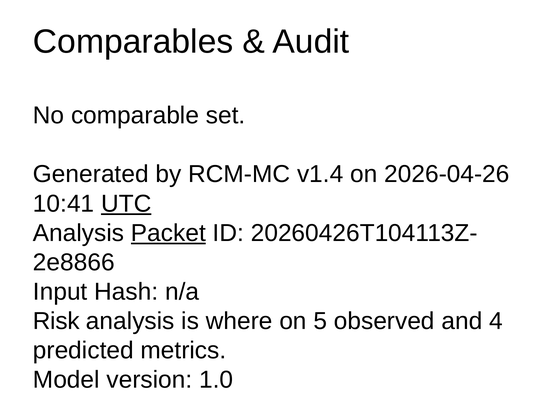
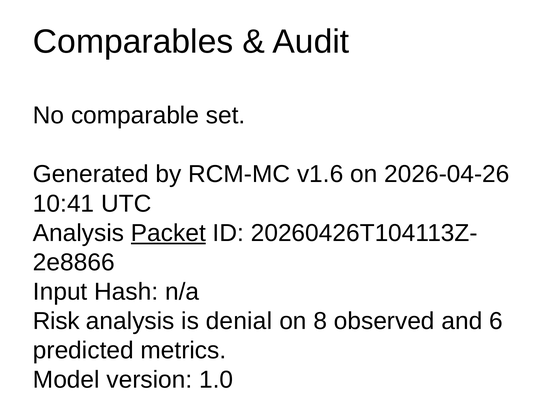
v1.4: v1.4 -> v1.6
UTC underline: present -> none
where: where -> denial
5: 5 -> 8
4: 4 -> 6
